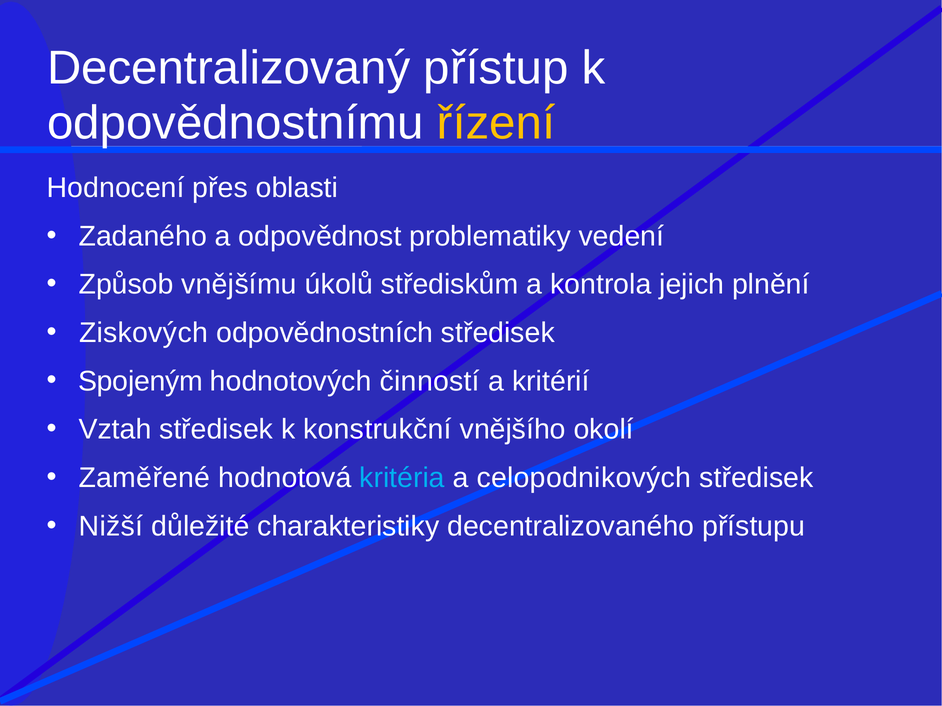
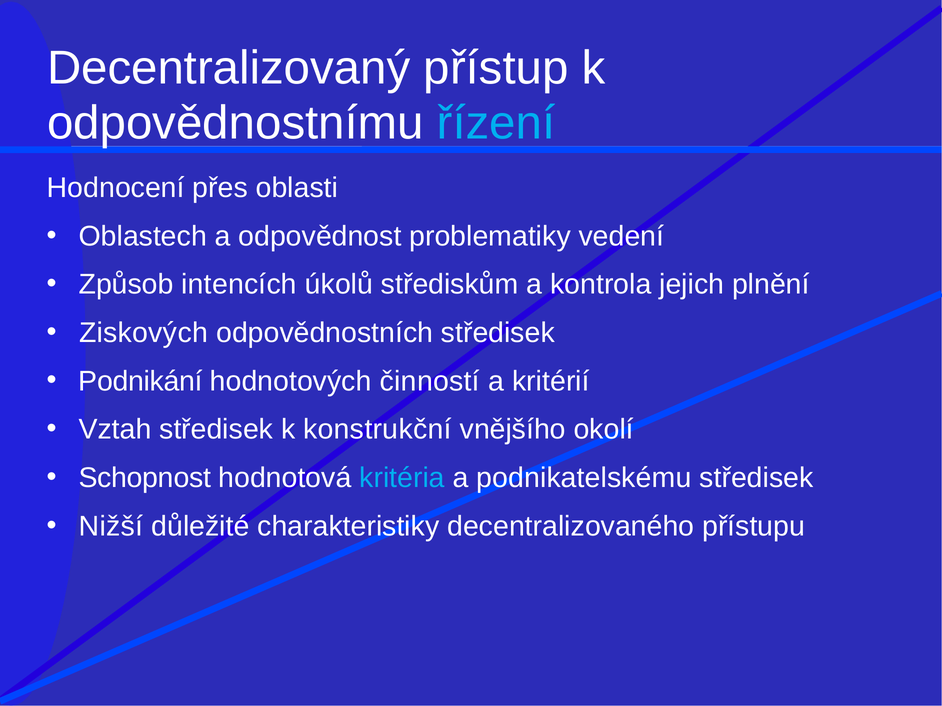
řízení colour: yellow -> light blue
Zadaného: Zadaného -> Oblastech
vnějšímu: vnějšímu -> intencích
Spojeným: Spojeným -> Podnikání
Zaměřené: Zaměřené -> Schopnost
celopodnikových: celopodnikových -> podnikatelskému
